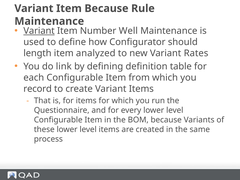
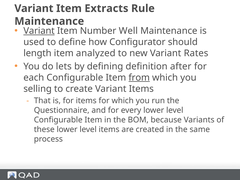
Item Because: Because -> Extracts
link: link -> lets
table: table -> after
from underline: none -> present
record: record -> selling
